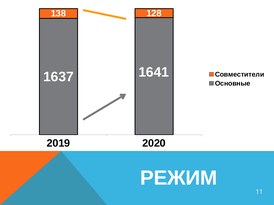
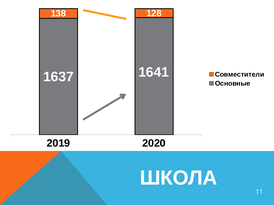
РЕЖИМ: РЕЖИМ -> ШКОЛА
